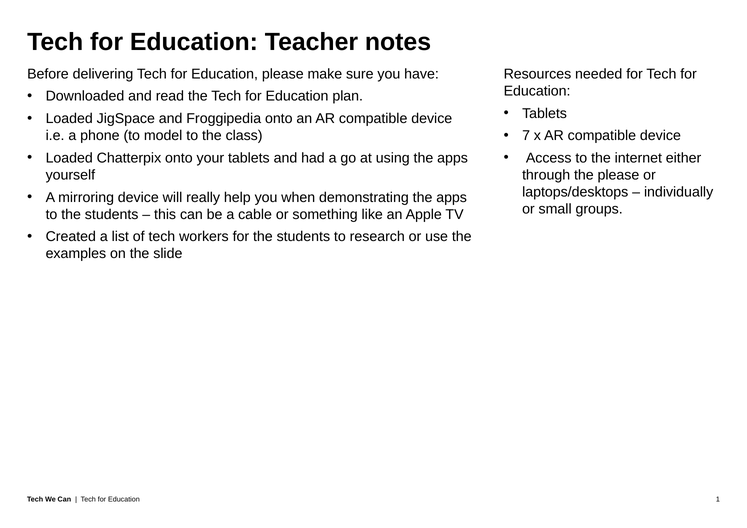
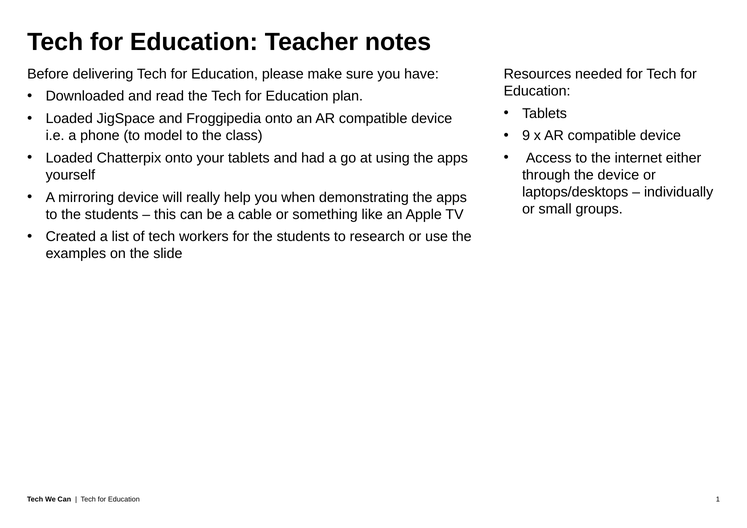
7: 7 -> 9
the please: please -> device
